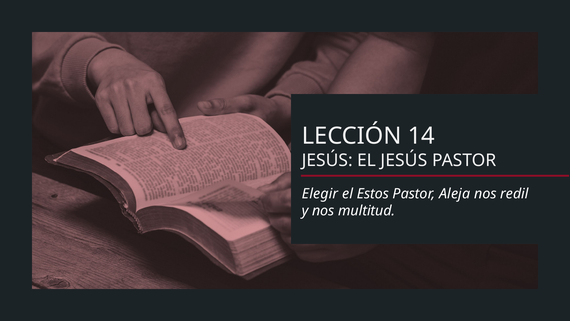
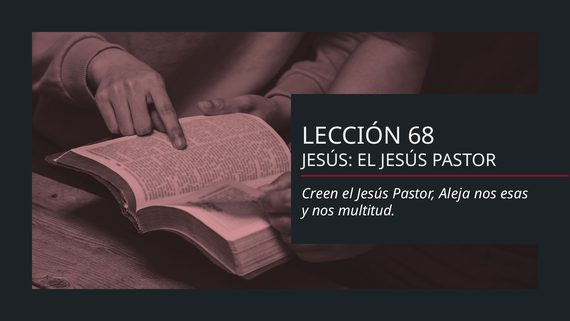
14: 14 -> 68
Elegir: Elegir -> Creen
Estos at (373, 194): Estos -> Jesús
redil: redil -> esas
